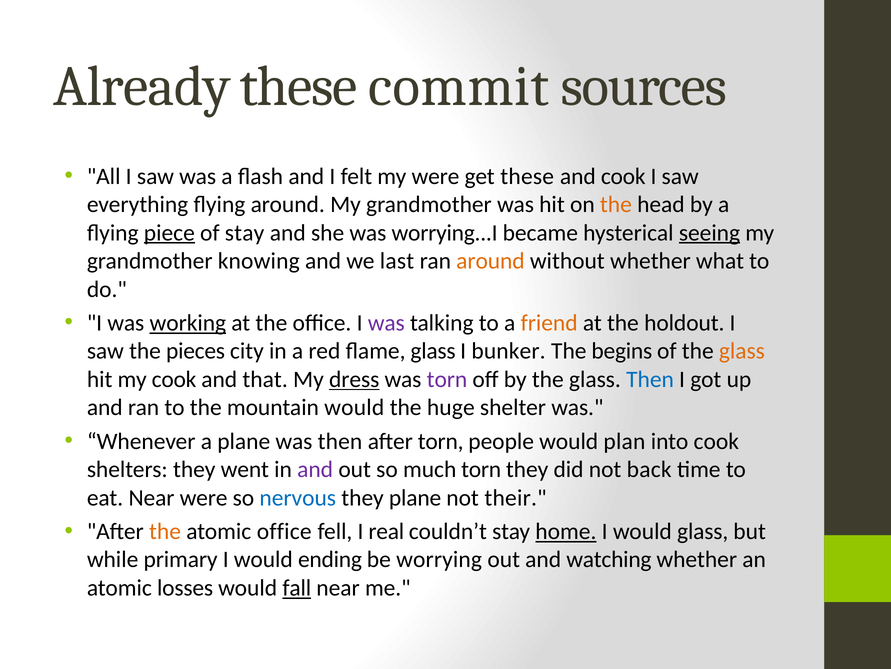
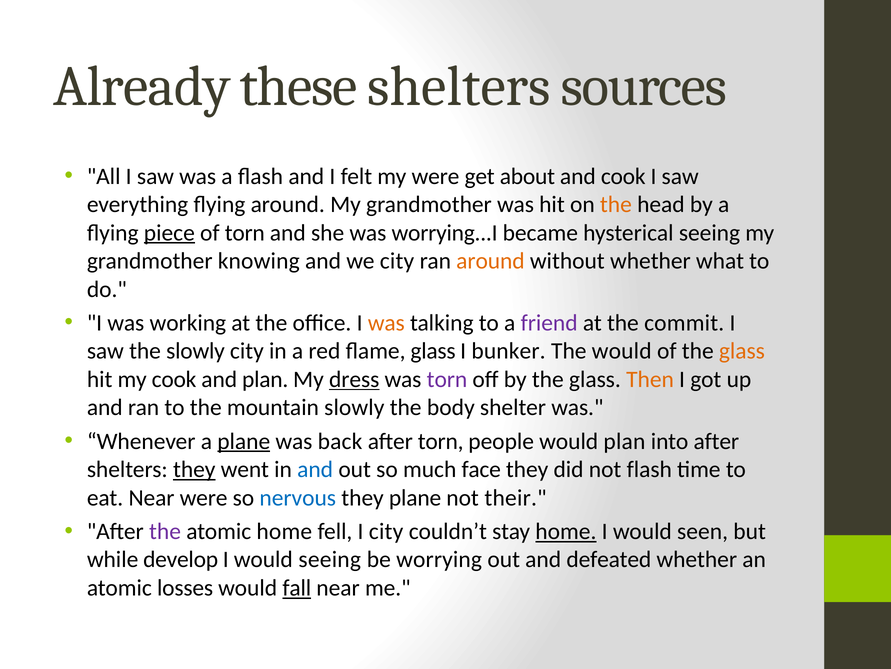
these commit: commit -> shelters
get these: these -> about
of stay: stay -> torn
seeing at (709, 233) underline: present -> none
we last: last -> city
working underline: present -> none
was at (386, 323) colour: purple -> orange
friend colour: orange -> purple
holdout: holdout -> commit
the pieces: pieces -> slowly
The begins: begins -> would
and that: that -> plan
Then at (650, 379) colour: blue -> orange
mountain would: would -> slowly
huge: huge -> body
plane at (244, 441) underline: none -> present
was then: then -> back
into cook: cook -> after
they at (194, 469) underline: none -> present
and at (315, 469) colour: purple -> blue
much torn: torn -> face
not back: back -> flash
the at (165, 531) colour: orange -> purple
atomic office: office -> home
I real: real -> city
would glass: glass -> seen
primary: primary -> develop
would ending: ending -> seeing
watching: watching -> defeated
